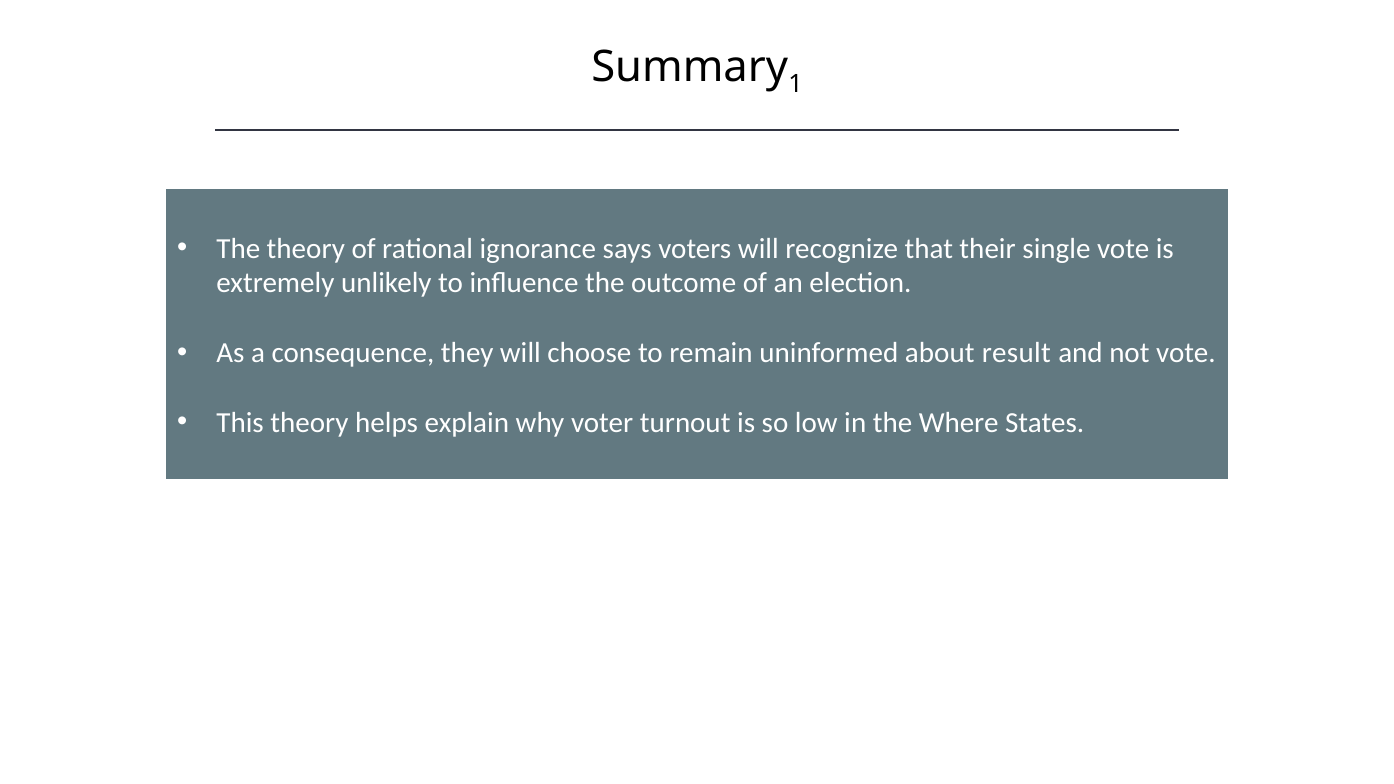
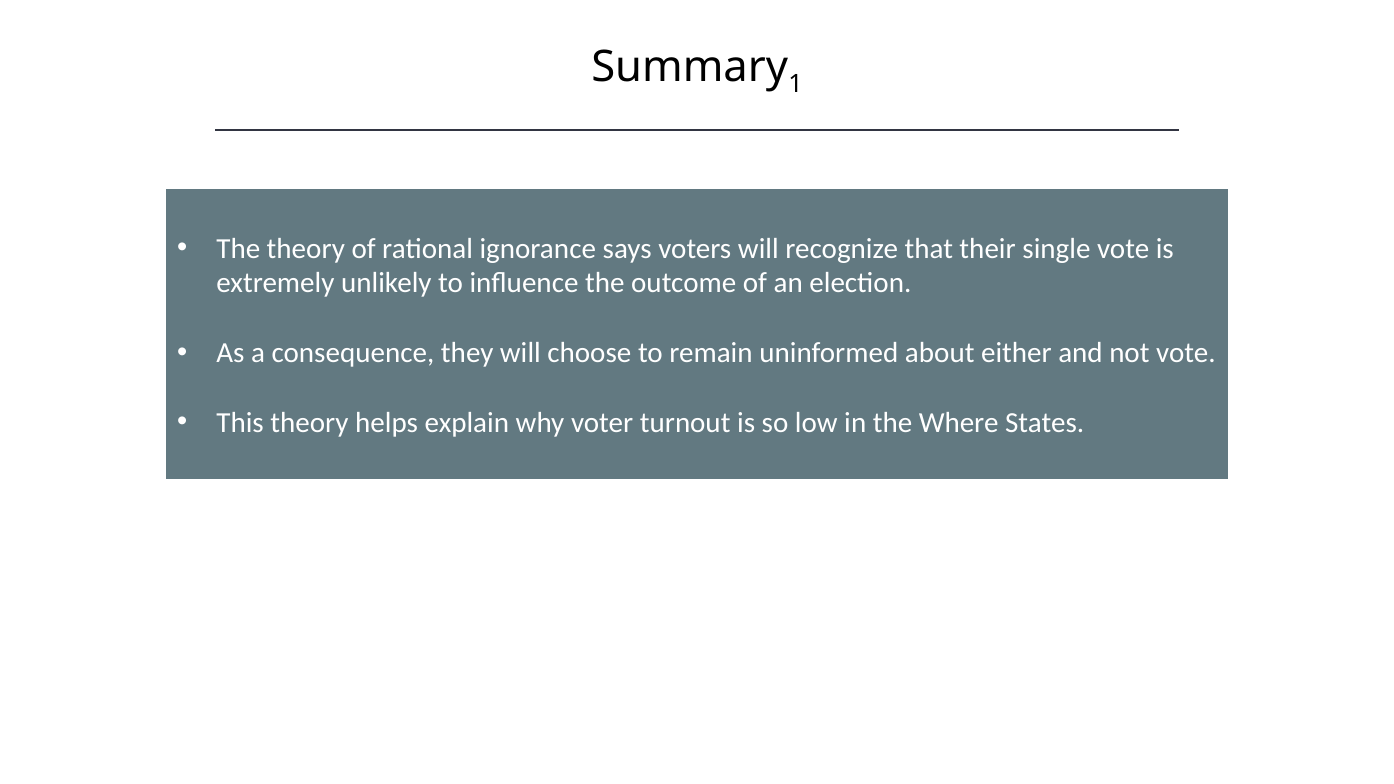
result: result -> either
